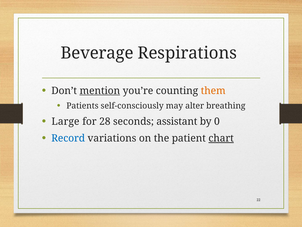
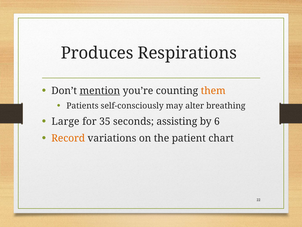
Beverage: Beverage -> Produces
28: 28 -> 35
assistant: assistant -> assisting
0: 0 -> 6
Record colour: blue -> orange
chart underline: present -> none
